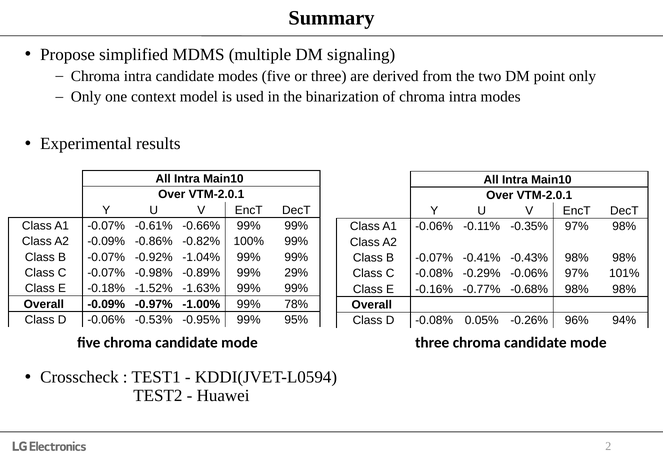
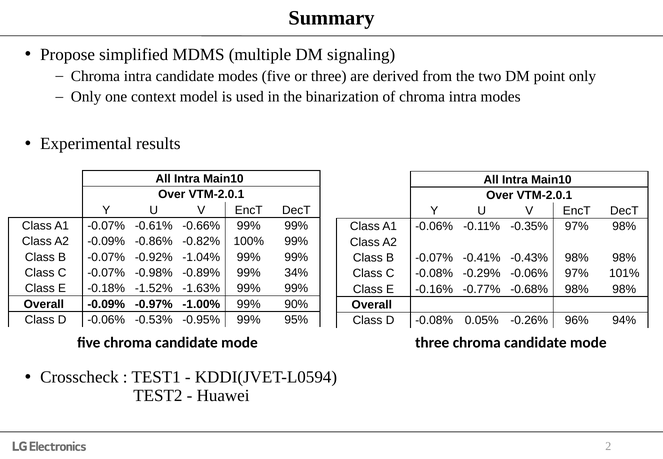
29%: 29% -> 34%
78%: 78% -> 90%
